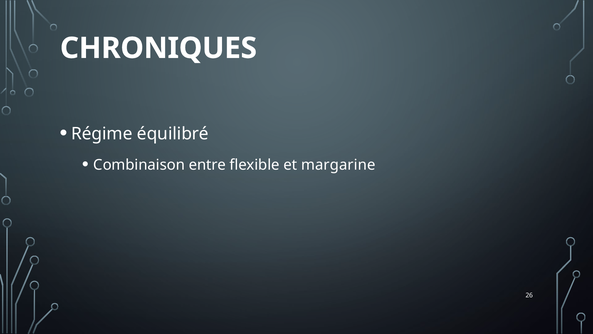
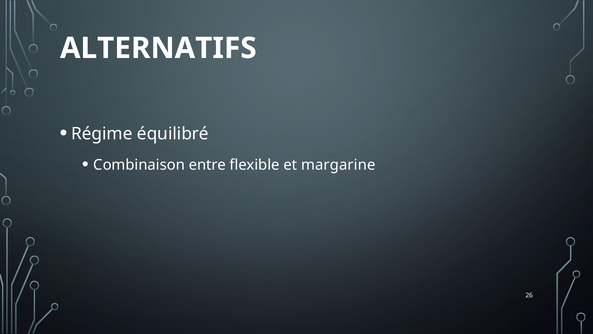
CHRONIQUES: CHRONIQUES -> ALTERNATIFS
